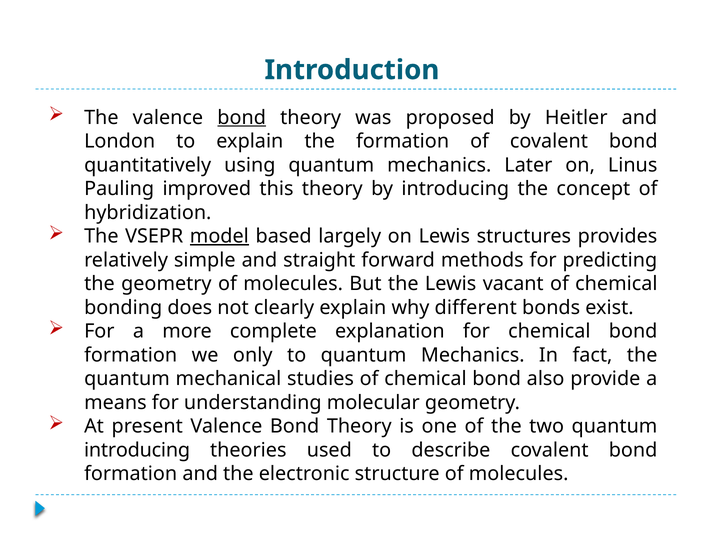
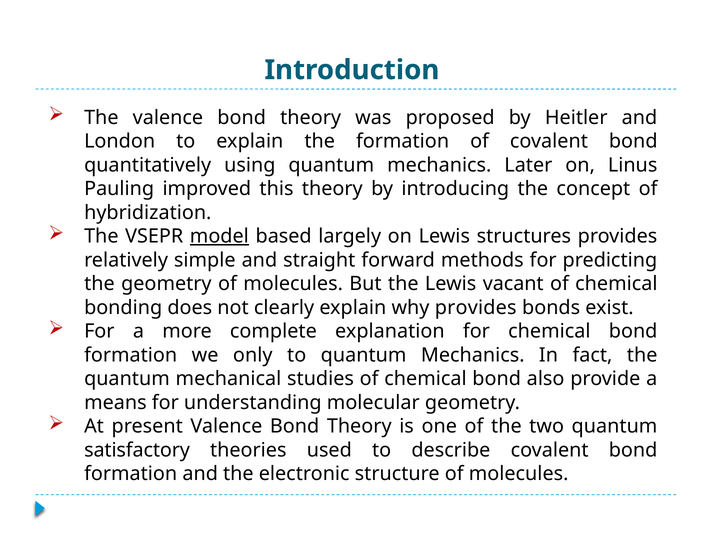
bond at (242, 118) underline: present -> none
why different: different -> provides
introducing at (137, 450): introducing -> satisfactory
